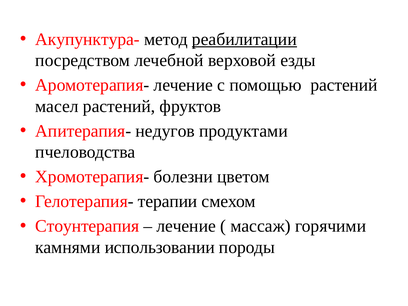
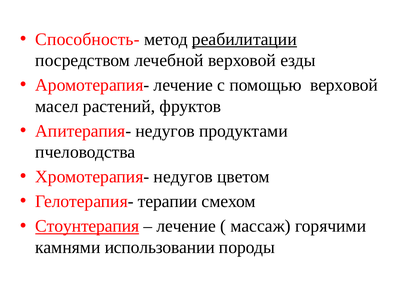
Акупунктура-: Акупунктура- -> Способность-
помощью растений: растений -> верховой
Хромотерапия- болезни: болезни -> недугов
Стоунтерапия underline: none -> present
